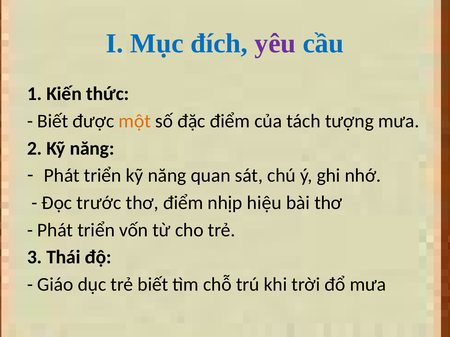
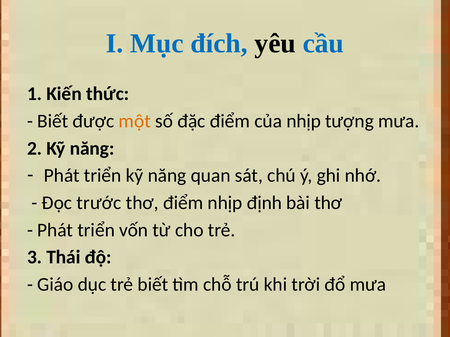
yêu colour: purple -> black
của tách: tách -> nhịp
hiệu: hiệu -> định
